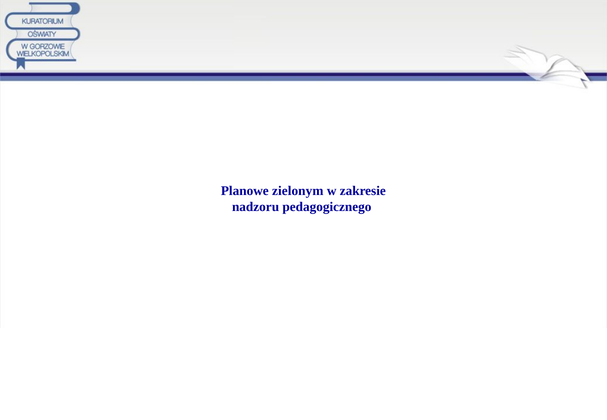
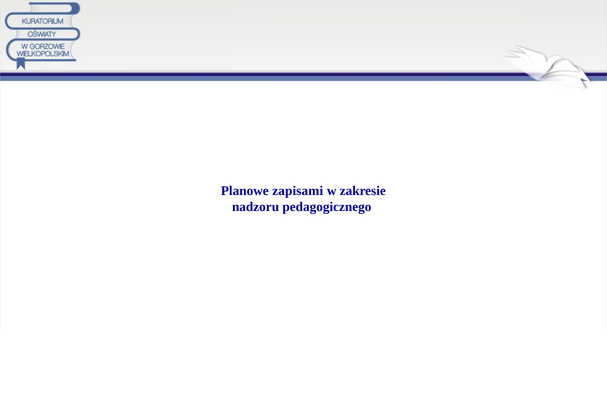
zielonym: zielonym -> zapisami
